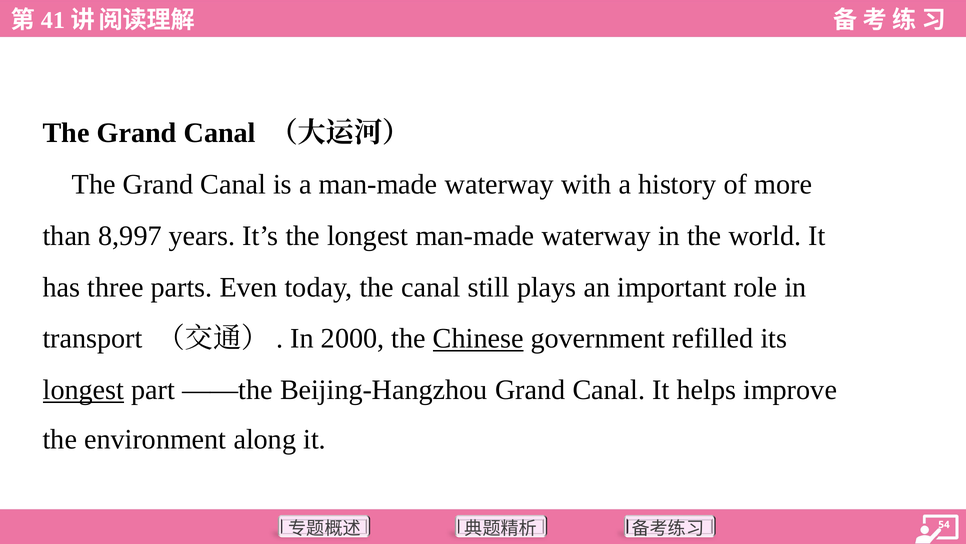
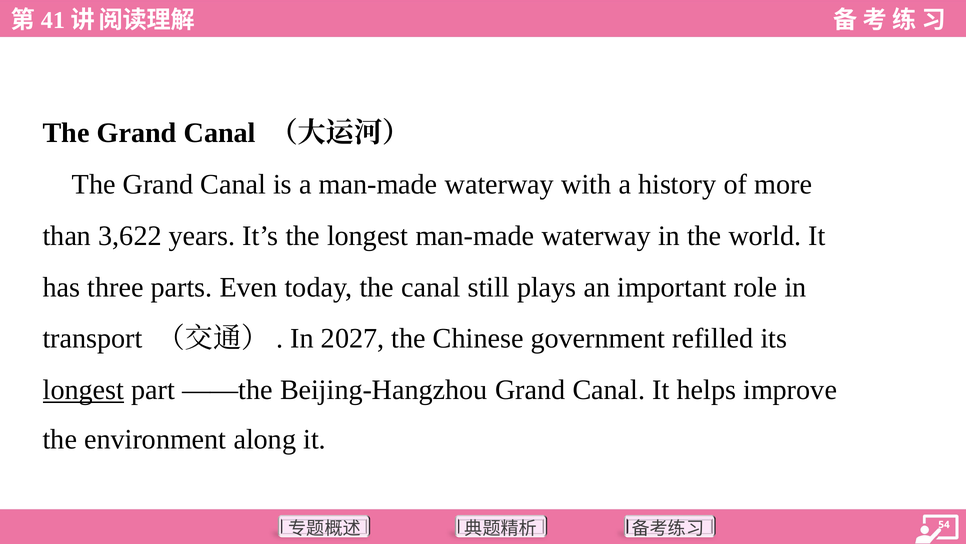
8,997: 8,997 -> 3,622
2000: 2000 -> 2027
Chinese underline: present -> none
